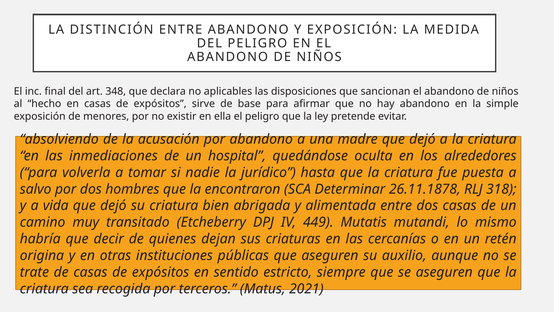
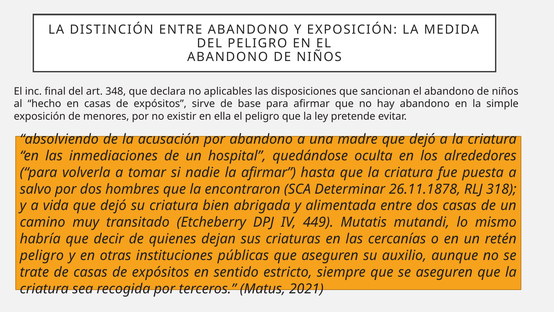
la jurídico: jurídico -> afirmar
origina at (42, 255): origina -> peligro
